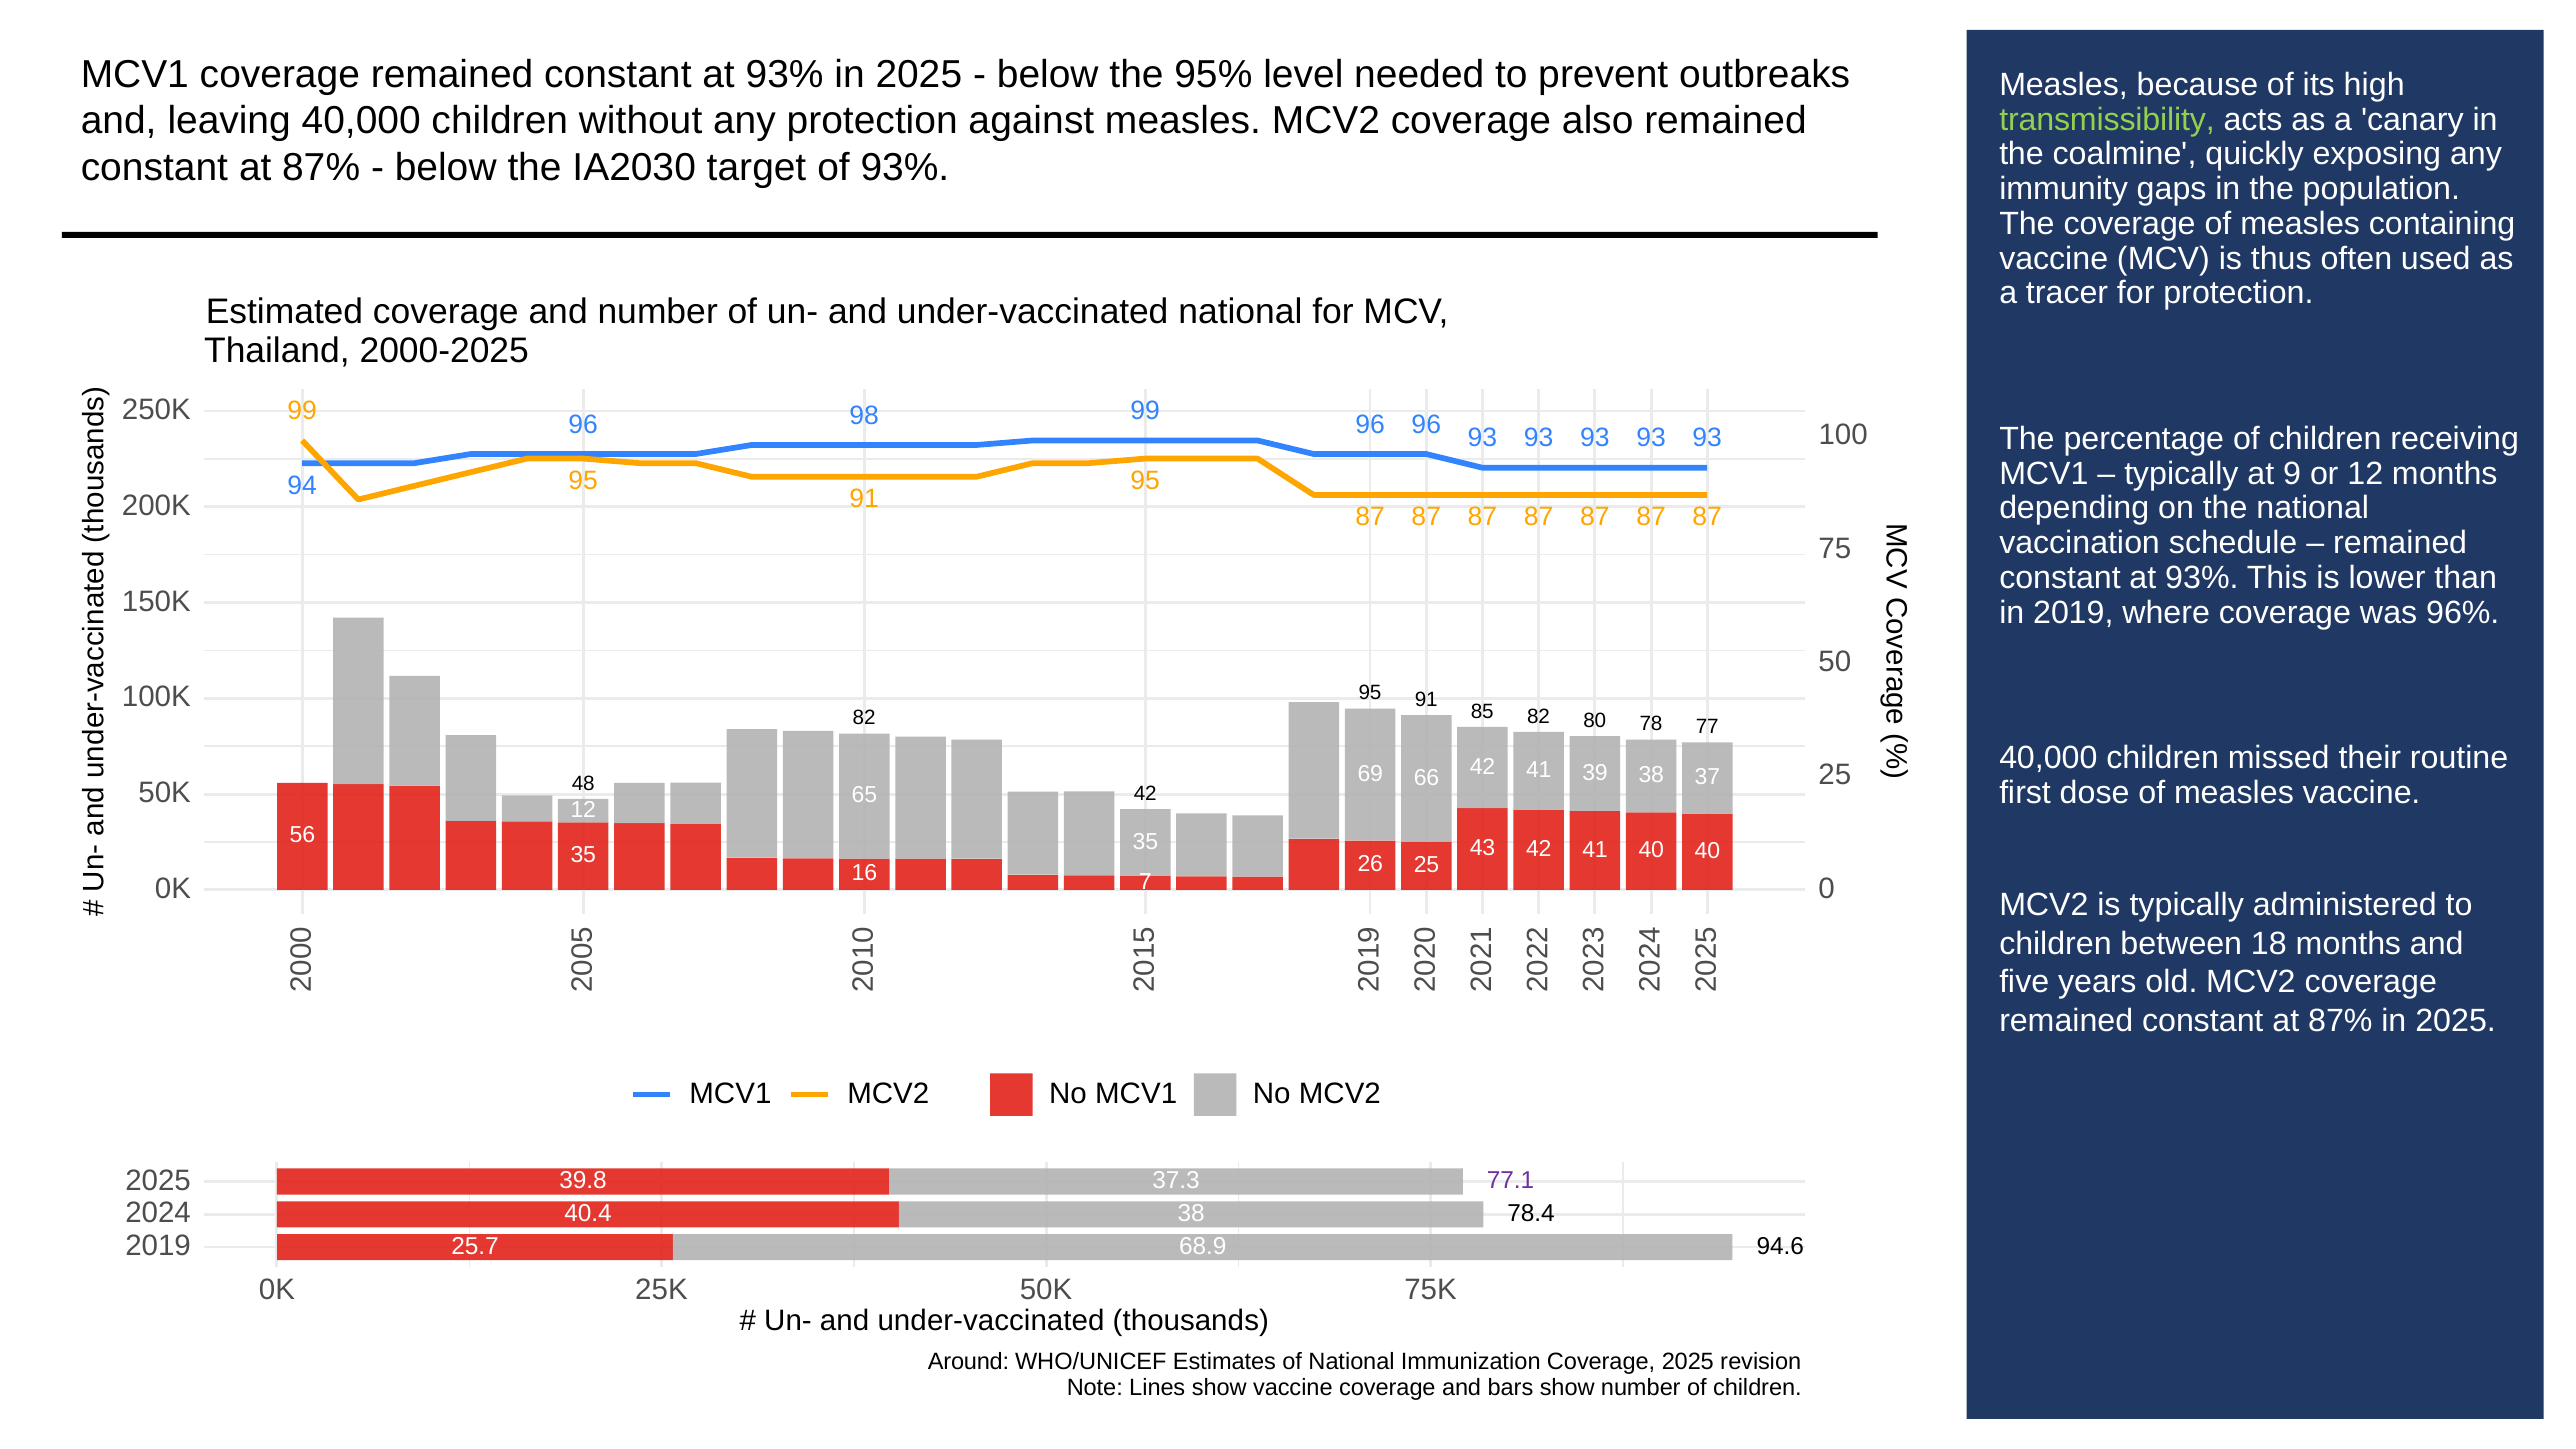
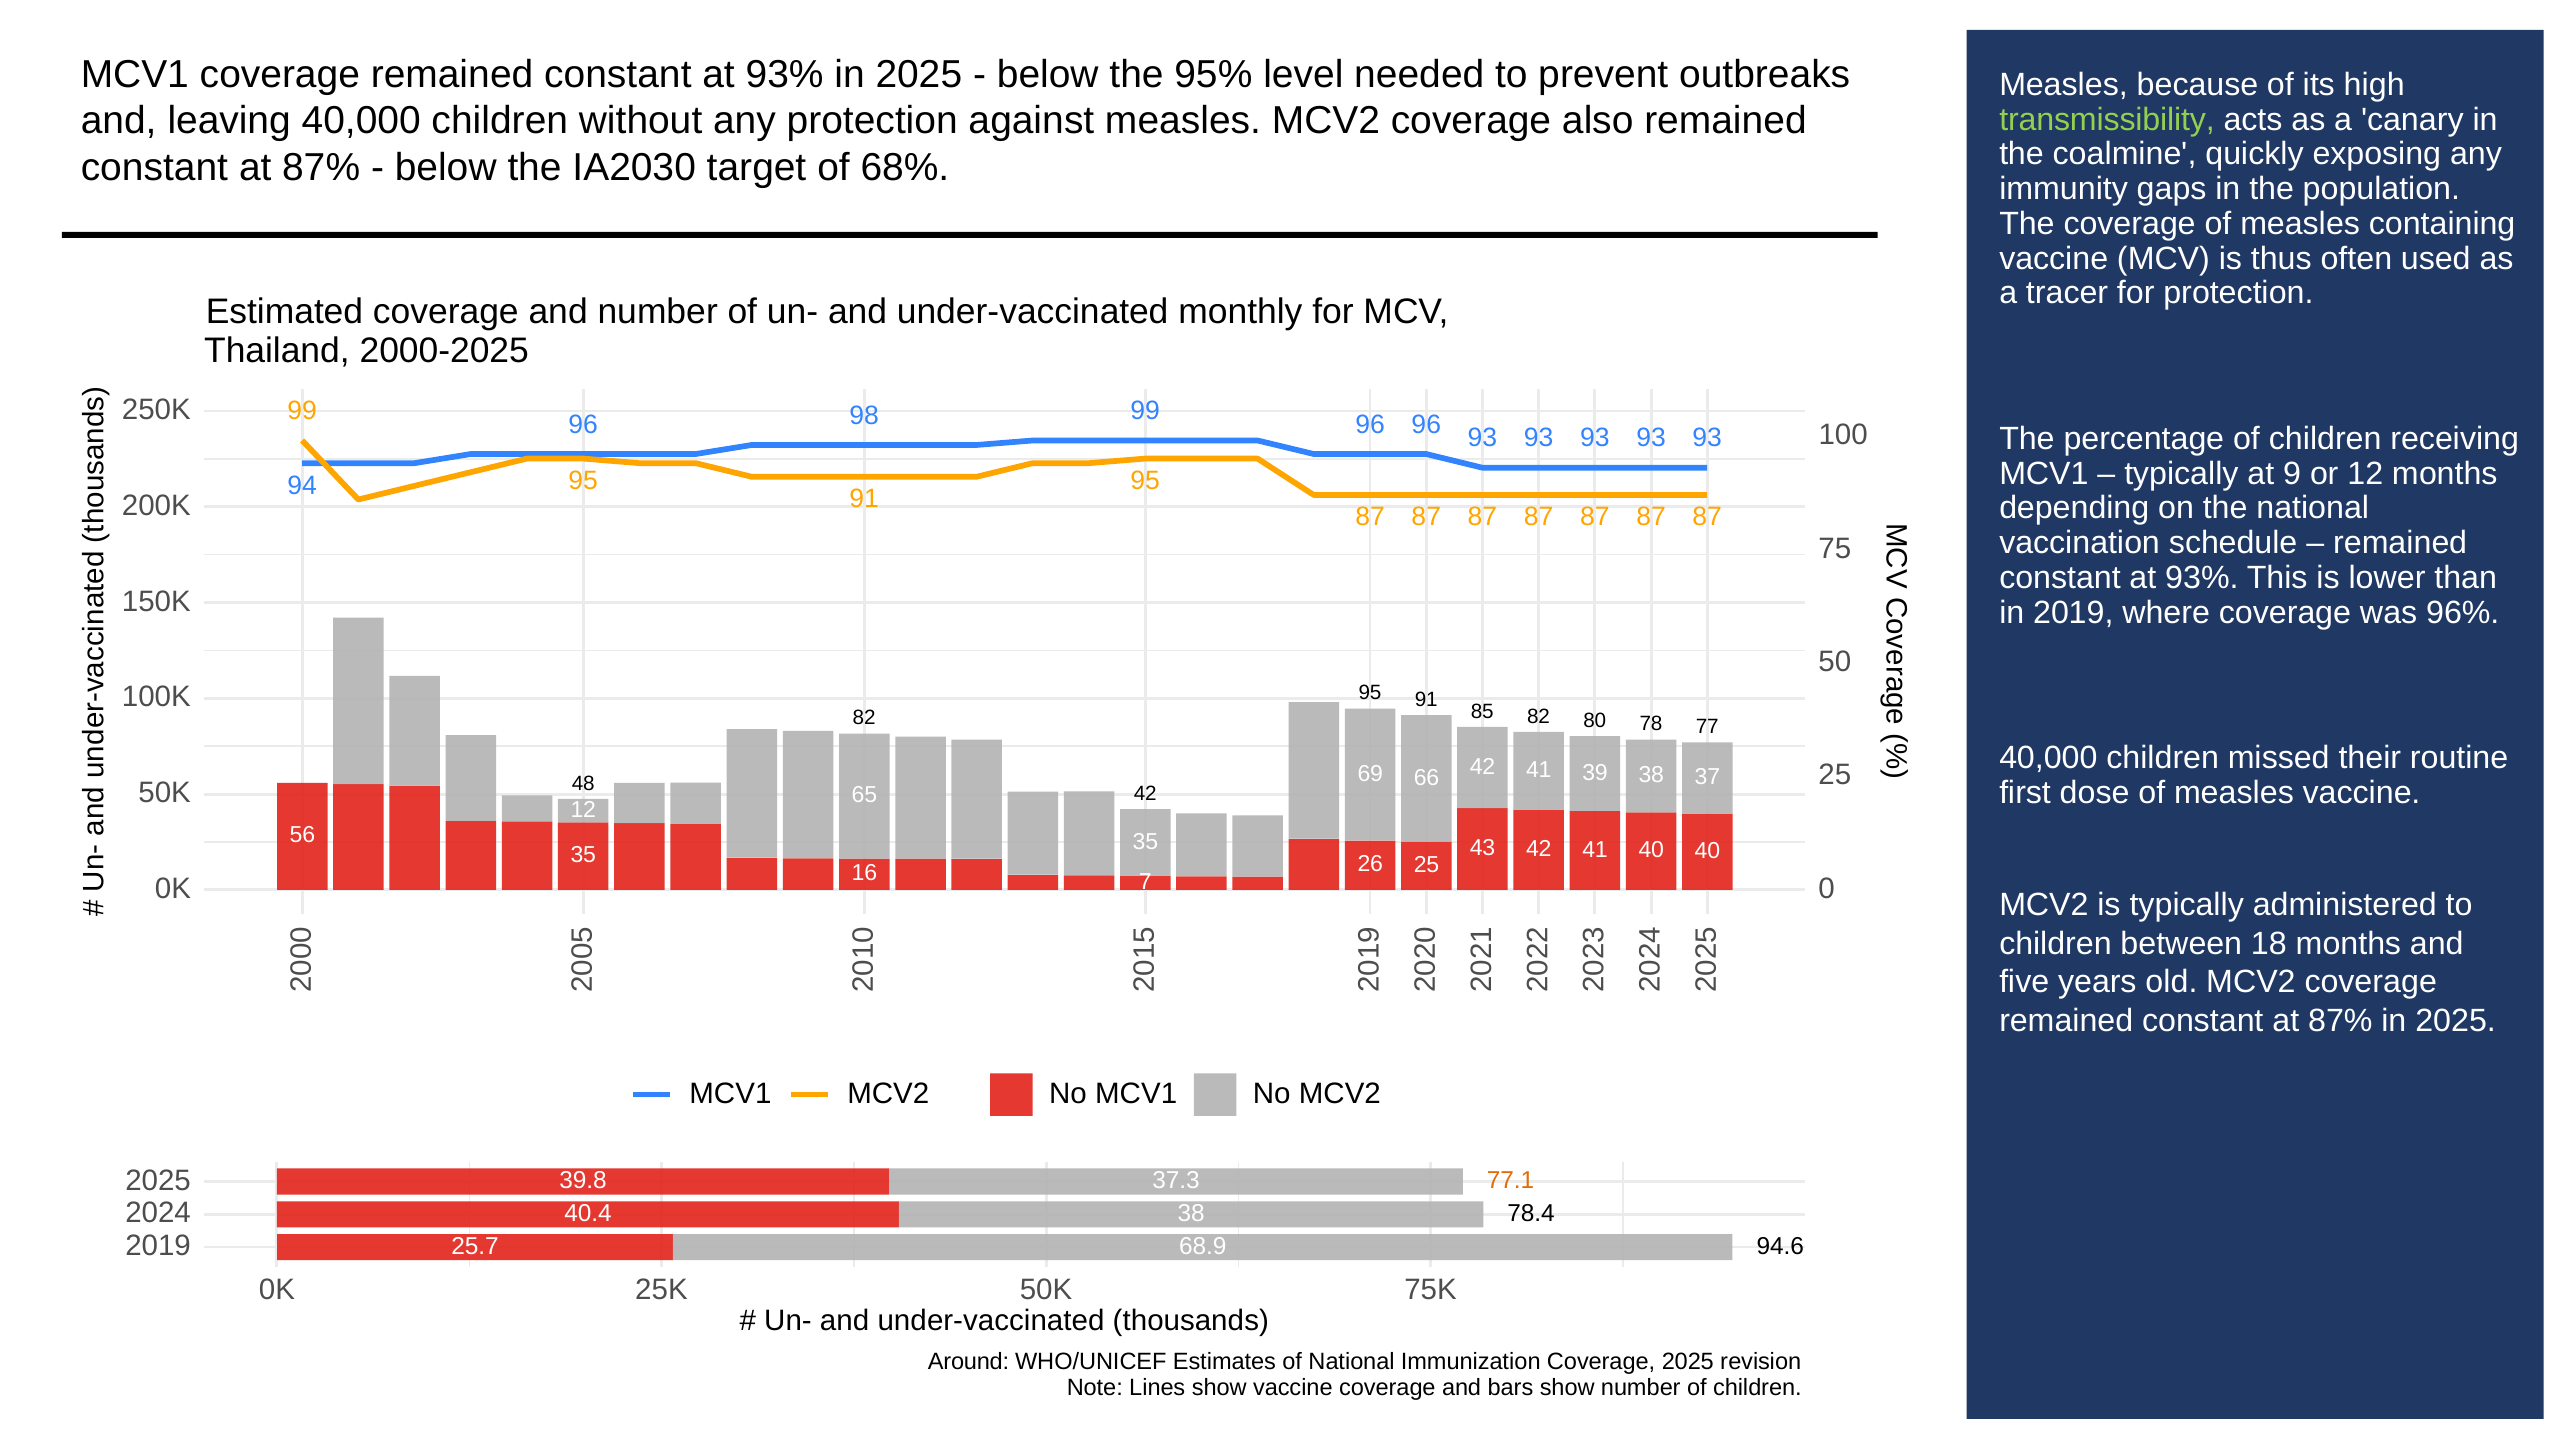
of 93%: 93% -> 68%
under-vaccinated national: national -> monthly
77.1 colour: purple -> orange
